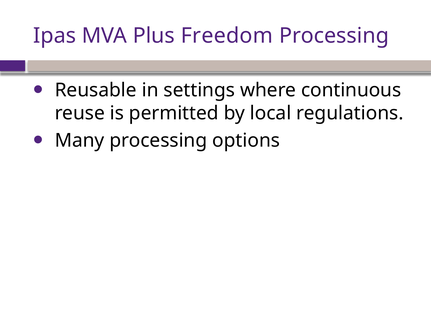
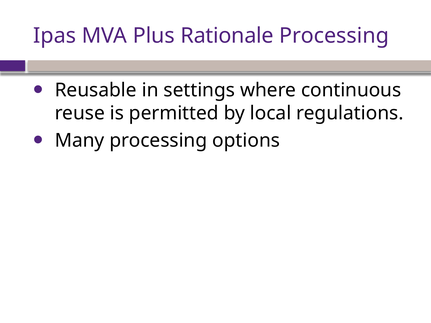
Freedom: Freedom -> Rationale
